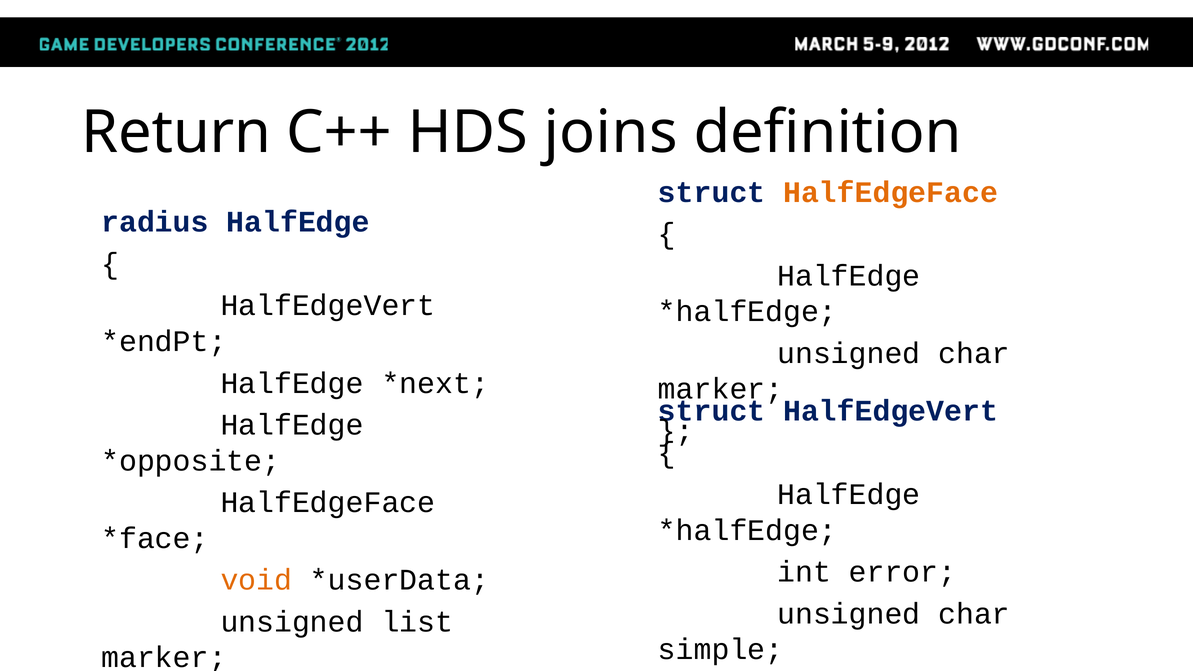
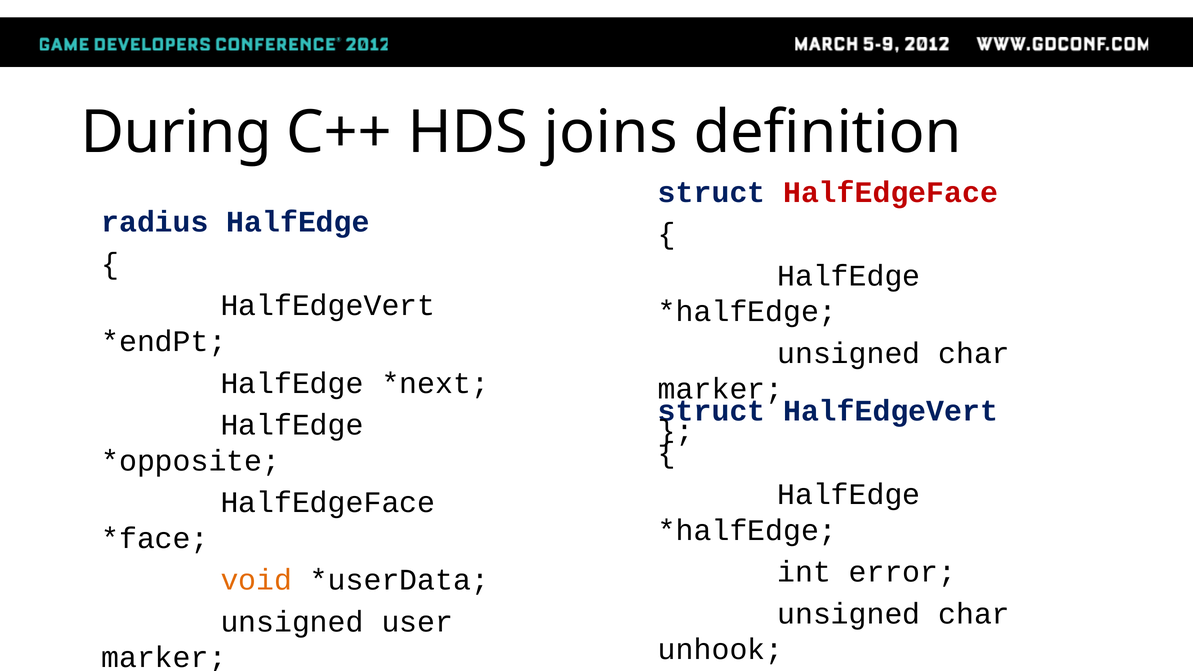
Return: Return -> During
HalfEdgeFace at (891, 192) colour: orange -> red
list: list -> user
simple: simple -> unhook
